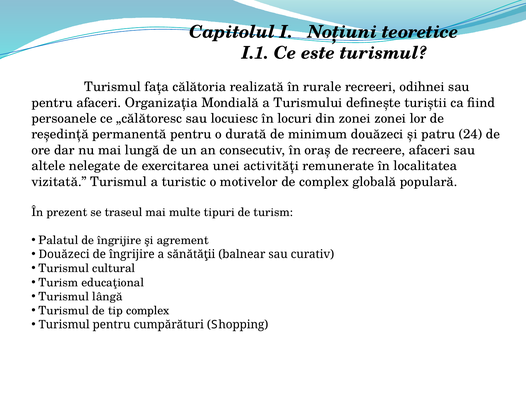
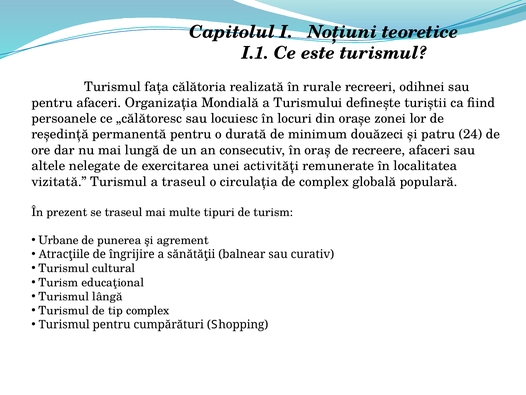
din zonei: zonei -> oraşe
a turistic: turistic -> traseul
motivelor: motivelor -> circulaţia
Palatul: Palatul -> Urbane
îngrijire at (119, 240): îngrijire -> punerea
Douăzeci at (64, 254): Douăzeci -> Atracţiile
